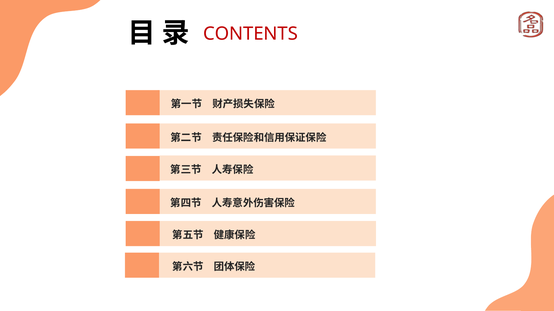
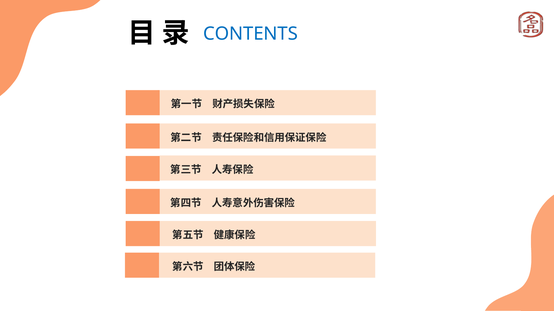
CONTENTS colour: red -> blue
